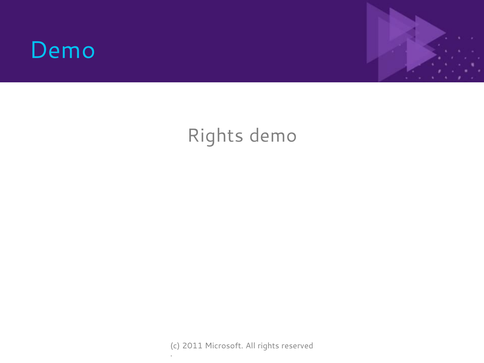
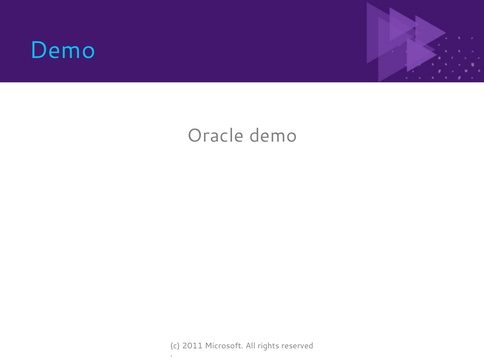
Rights at (215, 136): Rights -> Oracle
